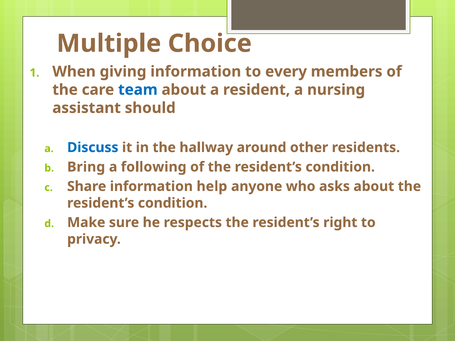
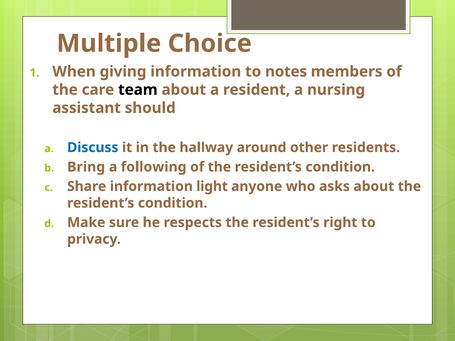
every: every -> notes
team colour: blue -> black
help: help -> light
